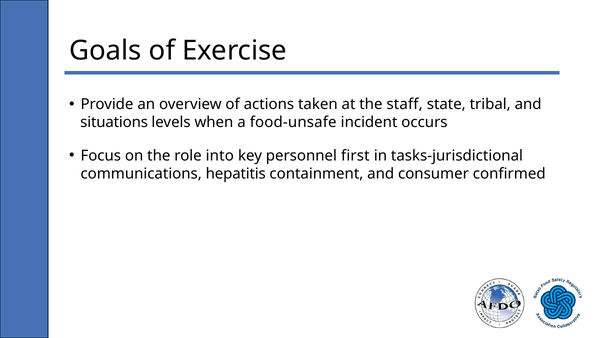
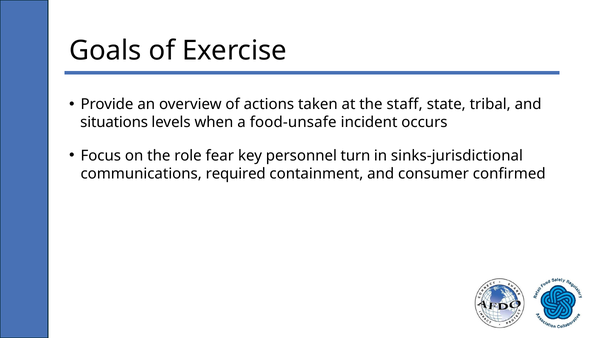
into: into -> fear
first: first -> turn
tasks-jurisdictional: tasks-jurisdictional -> sinks-jurisdictional
hepatitis: hepatitis -> required
